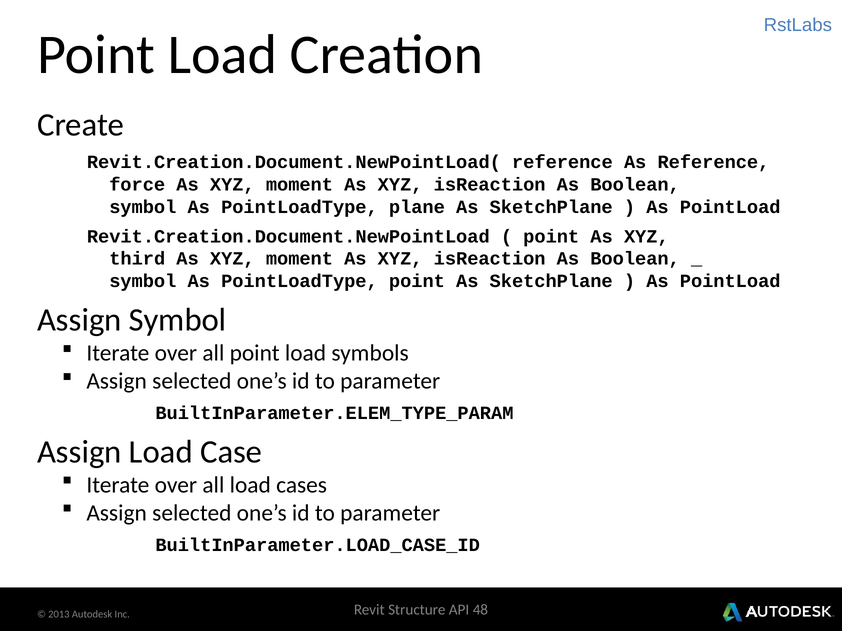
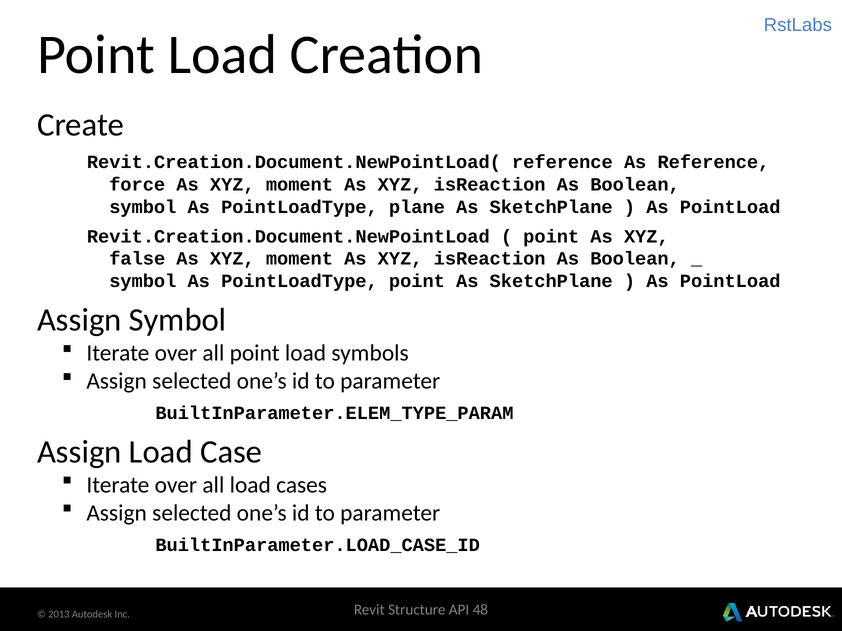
third: third -> false
